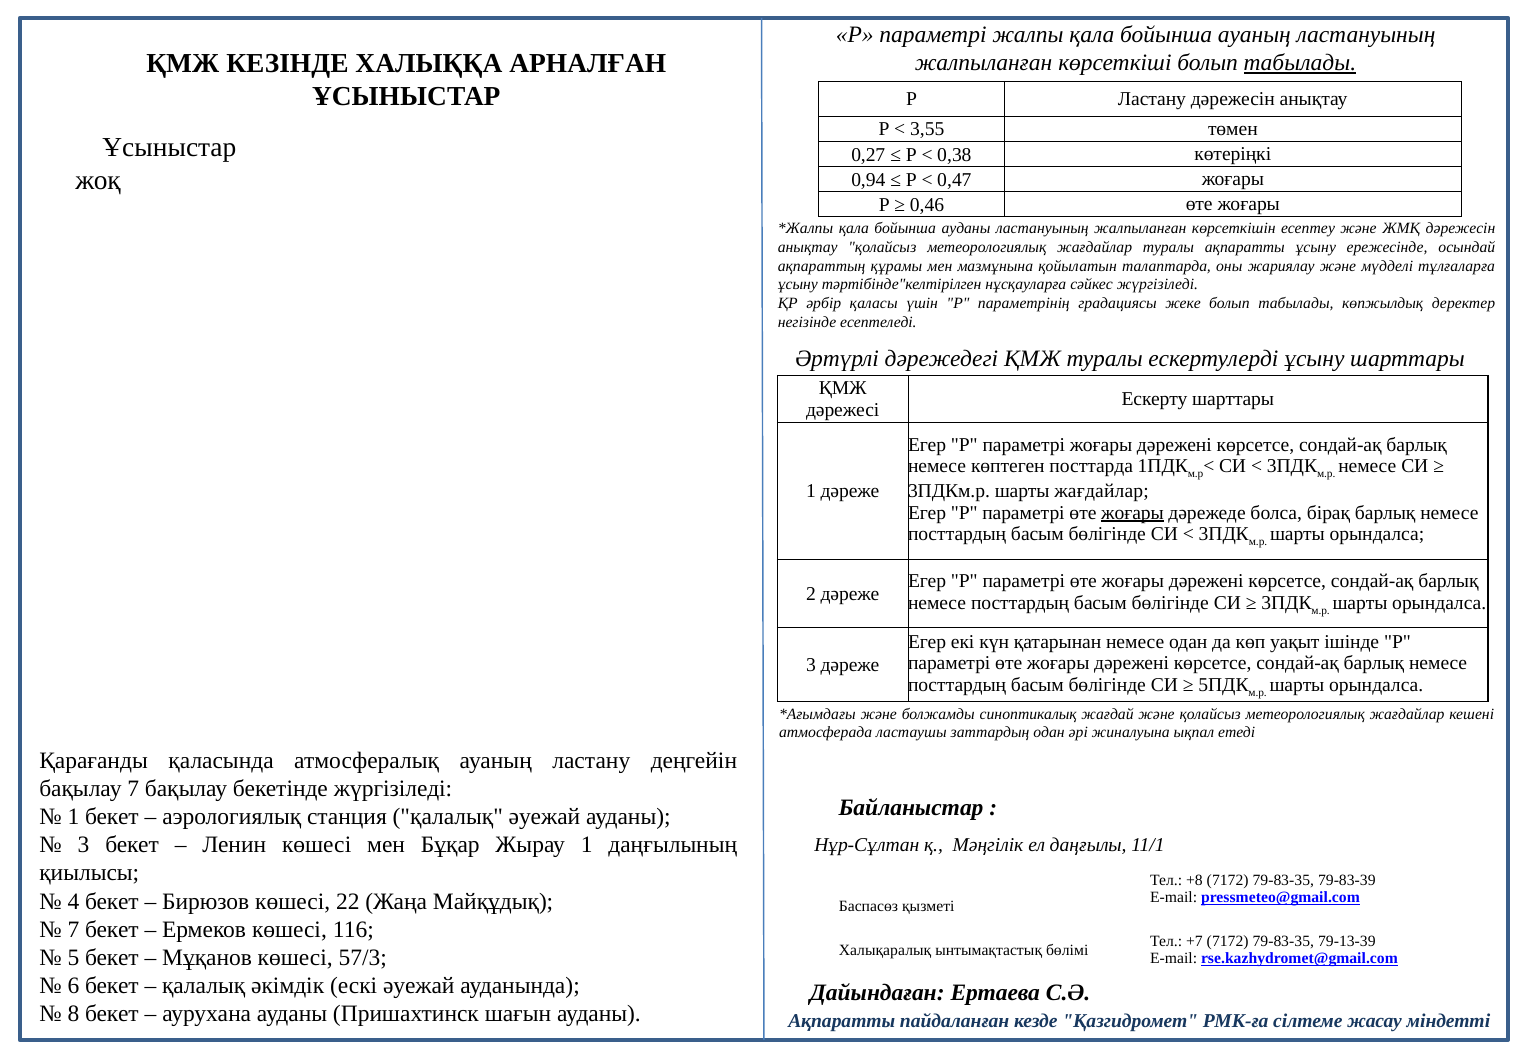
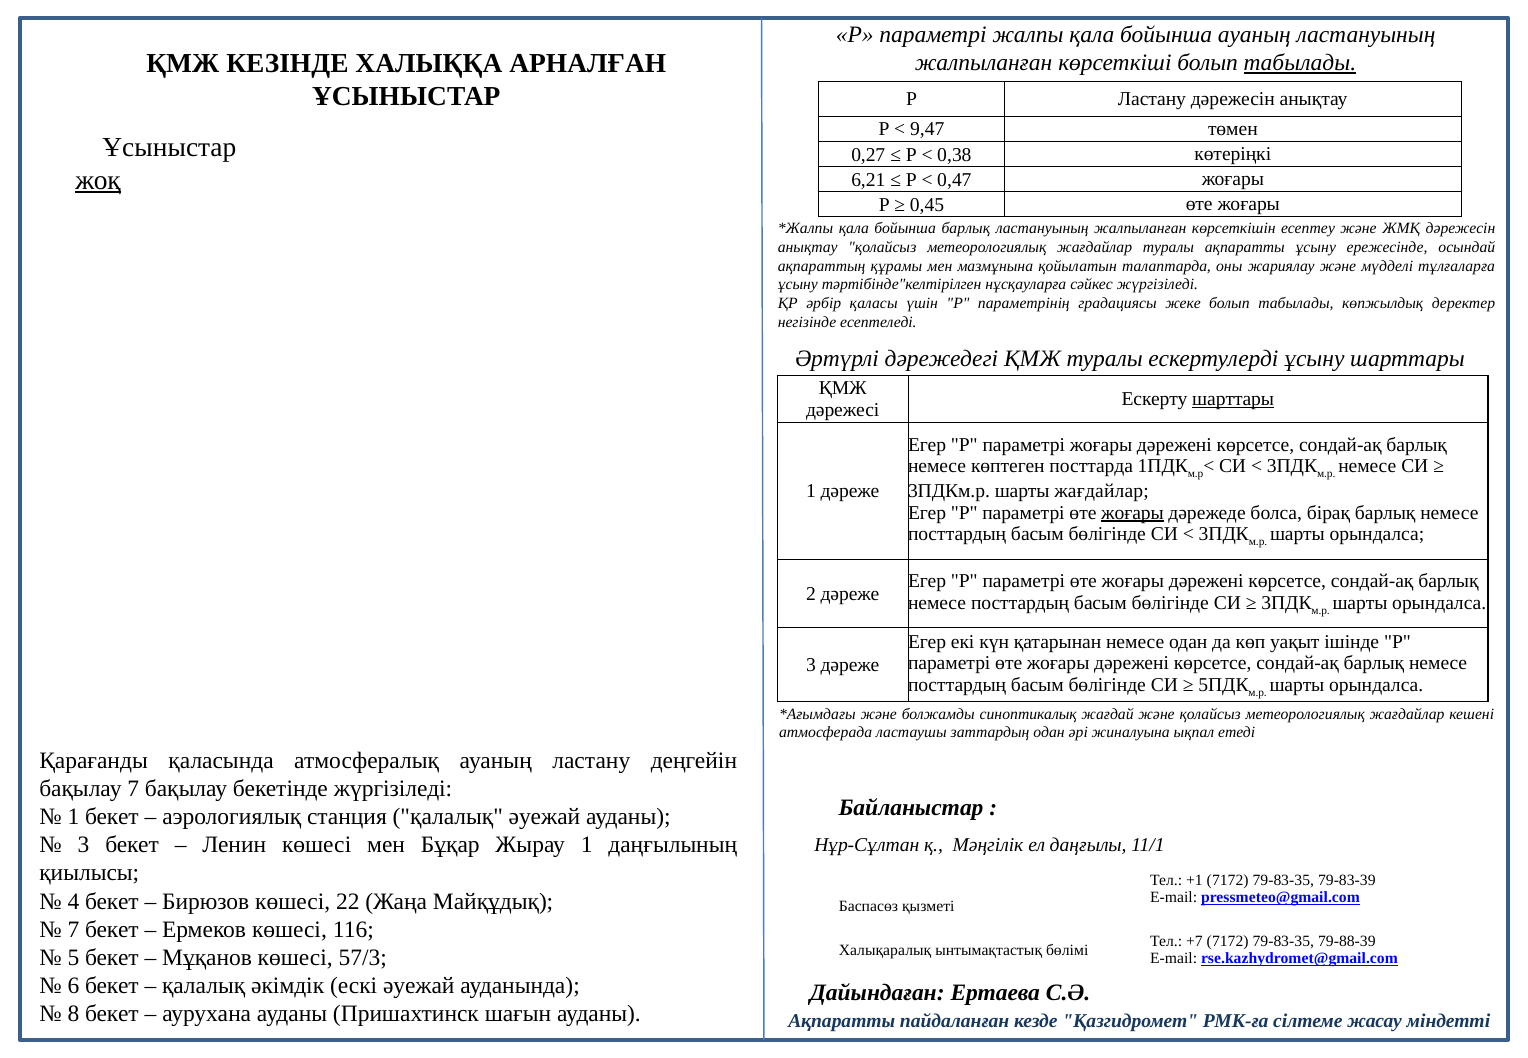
3,55: 3,55 -> 9,47
жоқ underline: none -> present
0,94: 0,94 -> 6,21
0,46: 0,46 -> 0,45
бойынша ауданы: ауданы -> барлық
шарттары at (1233, 399) underline: none -> present
+8: +8 -> +1
79-13-39: 79-13-39 -> 79-88-39
